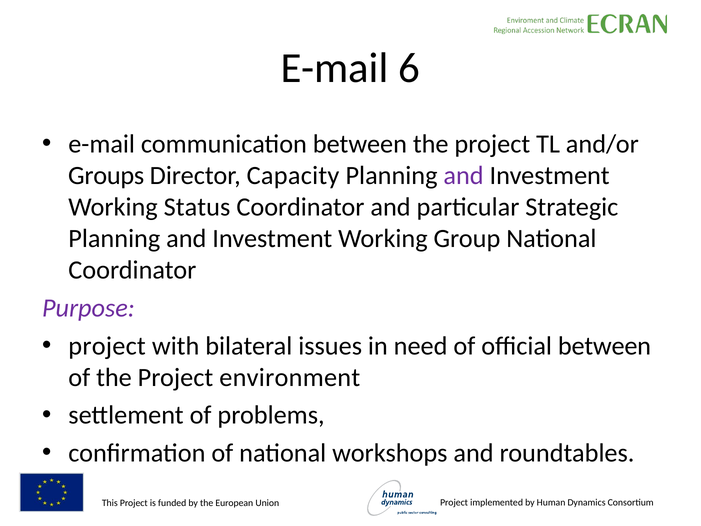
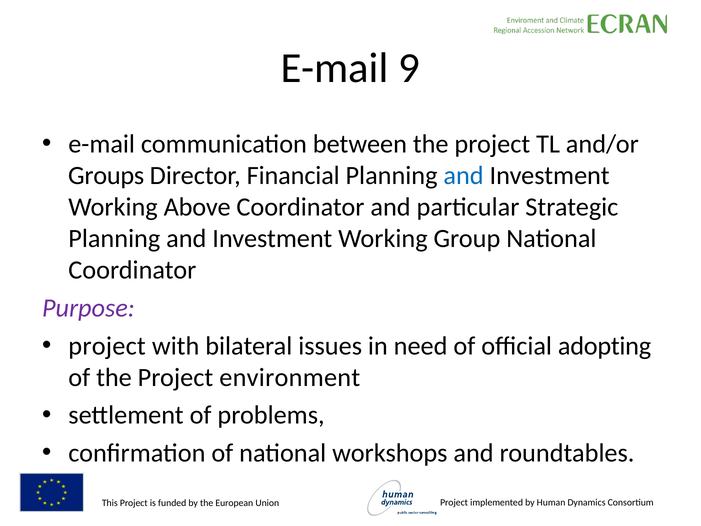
6: 6 -> 9
Capacity: Capacity -> Financial
and at (464, 175) colour: purple -> blue
Status: Status -> Above
official between: between -> adopting
